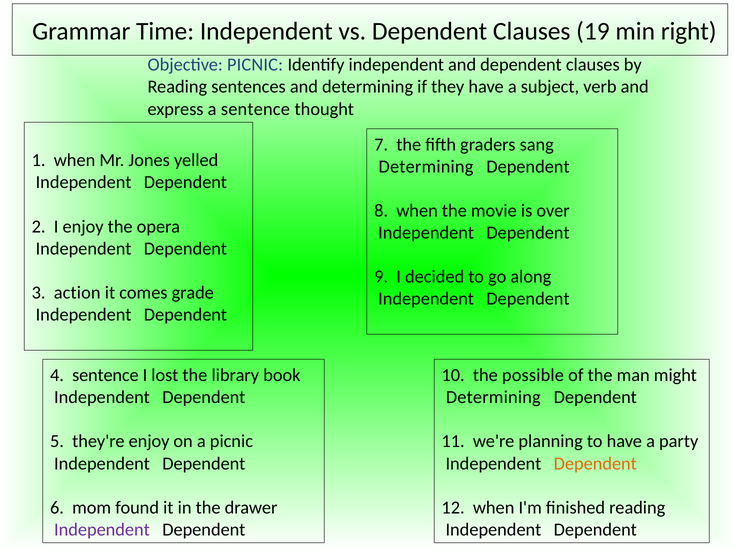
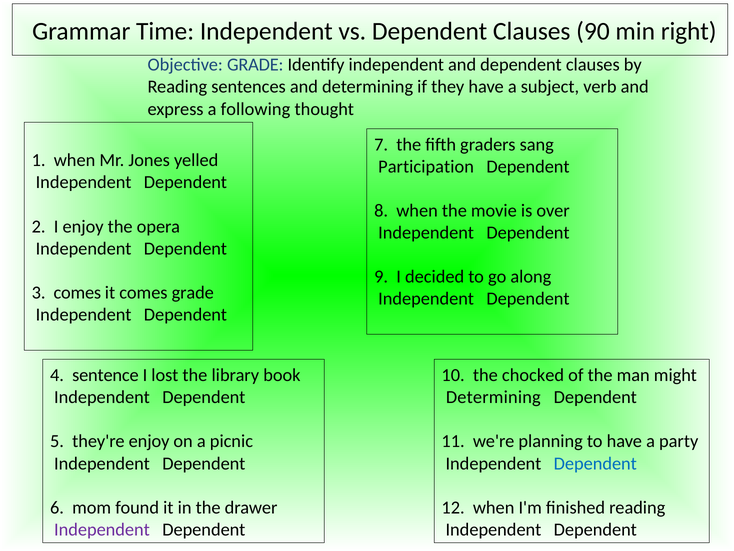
19: 19 -> 90
Objective PICNIC: PICNIC -> GRADE
a sentence: sentence -> following
Determining at (426, 166): Determining -> Participation
3 action: action -> comes
possible: possible -> chocked
Dependent at (595, 463) colour: orange -> blue
